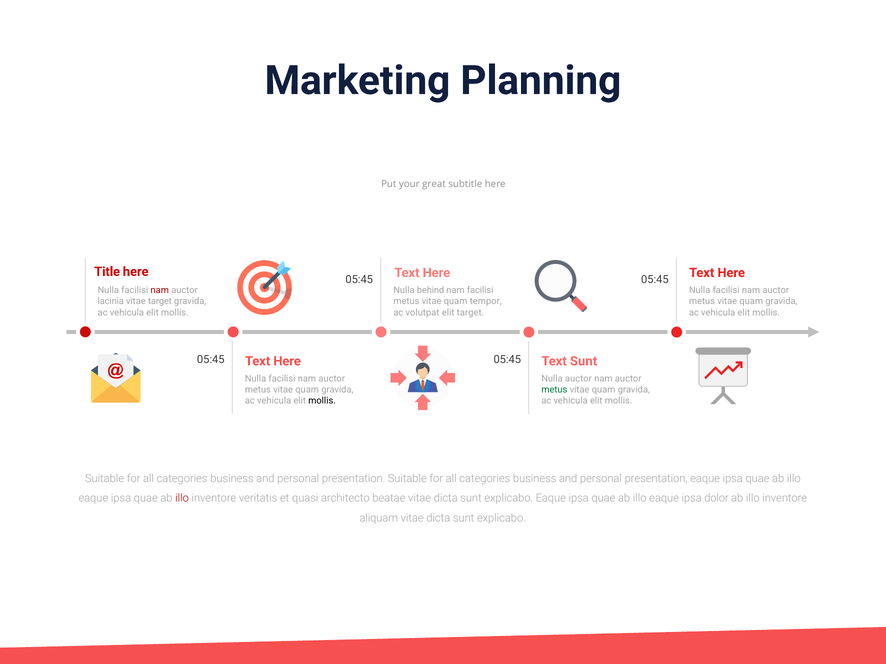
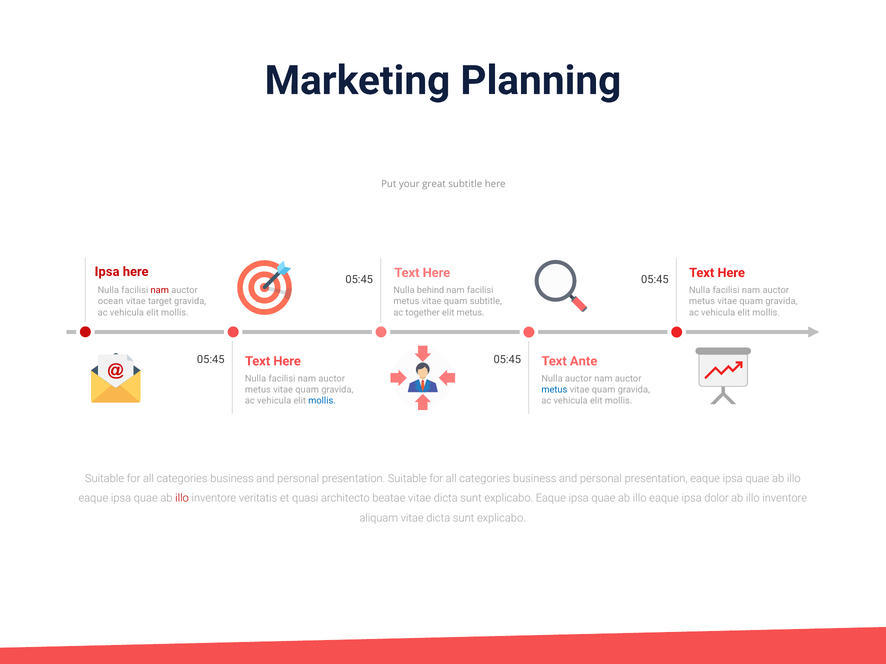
Title at (107, 272): Title -> Ipsa
lacinia: lacinia -> ocean
quam tempor: tempor -> subtitle
volutpat: volutpat -> together
elit target: target -> metus
Text Sunt: Sunt -> Ante
metus at (554, 390) colour: green -> blue
mollis at (322, 401) colour: black -> blue
